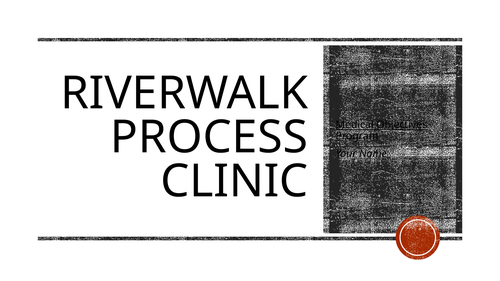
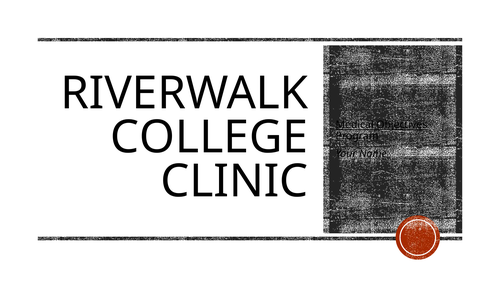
PROCESS: PROCESS -> COLLEGE
